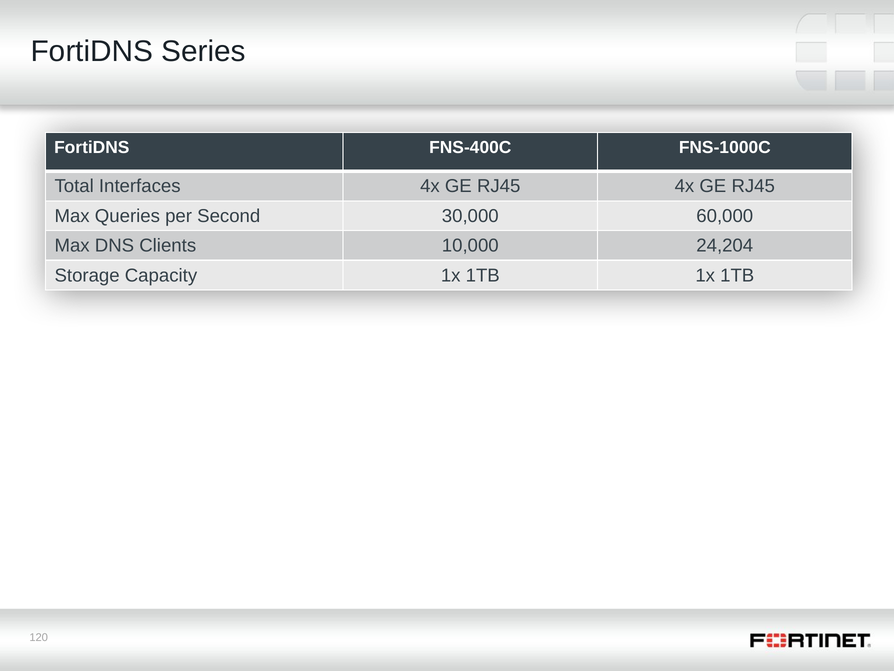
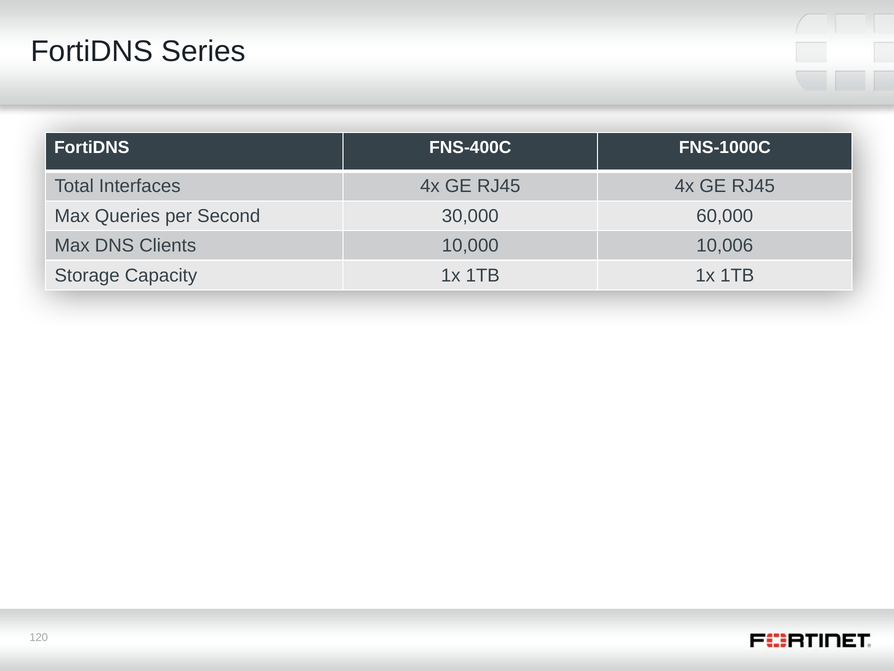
24,204: 24,204 -> 10,006
